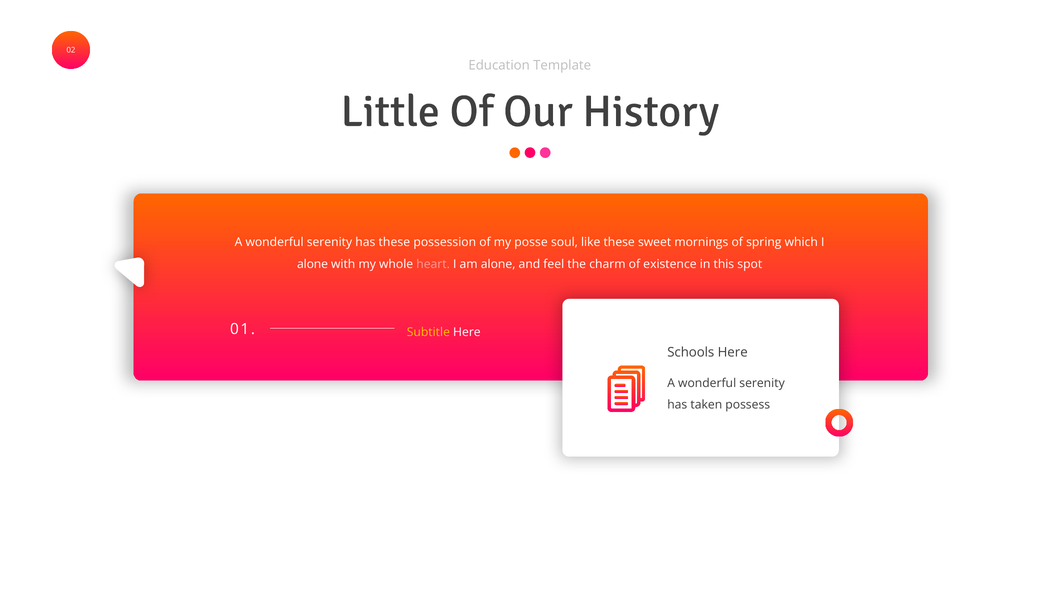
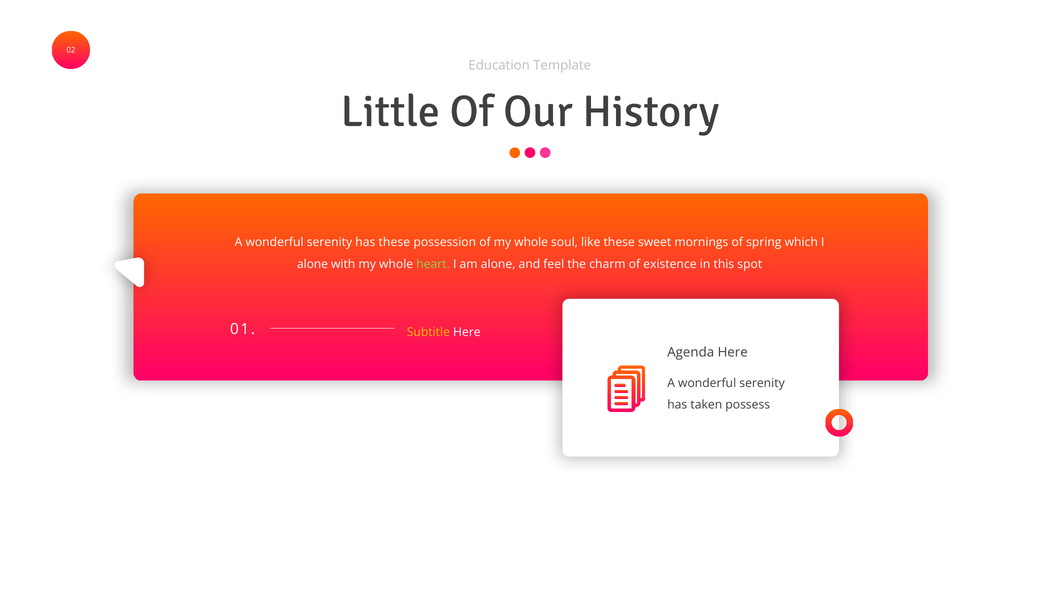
of my posse: posse -> whole
heart colour: pink -> light green
Schools: Schools -> Agenda
